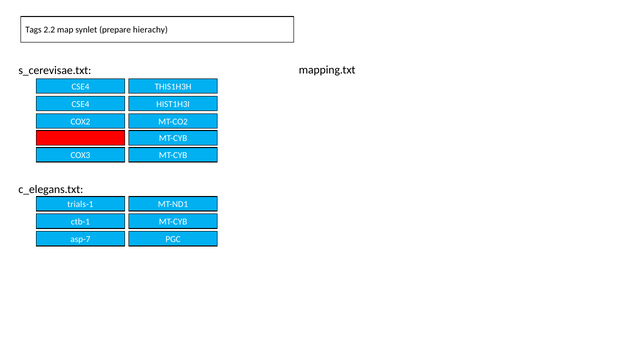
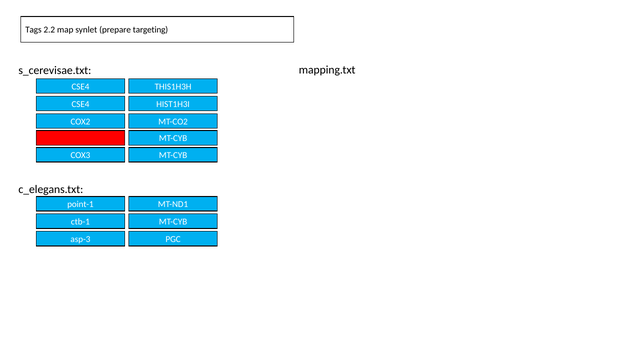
hierachy: hierachy -> targeting
trials-1: trials-1 -> point-1
asp-7: asp-7 -> asp-3
